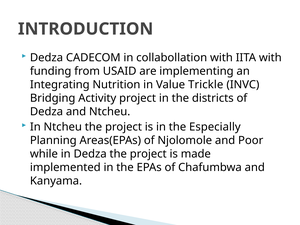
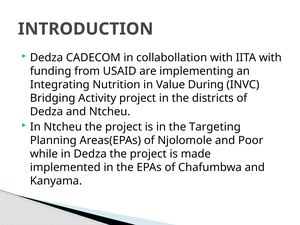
Trickle: Trickle -> During
Especially: Especially -> Targeting
